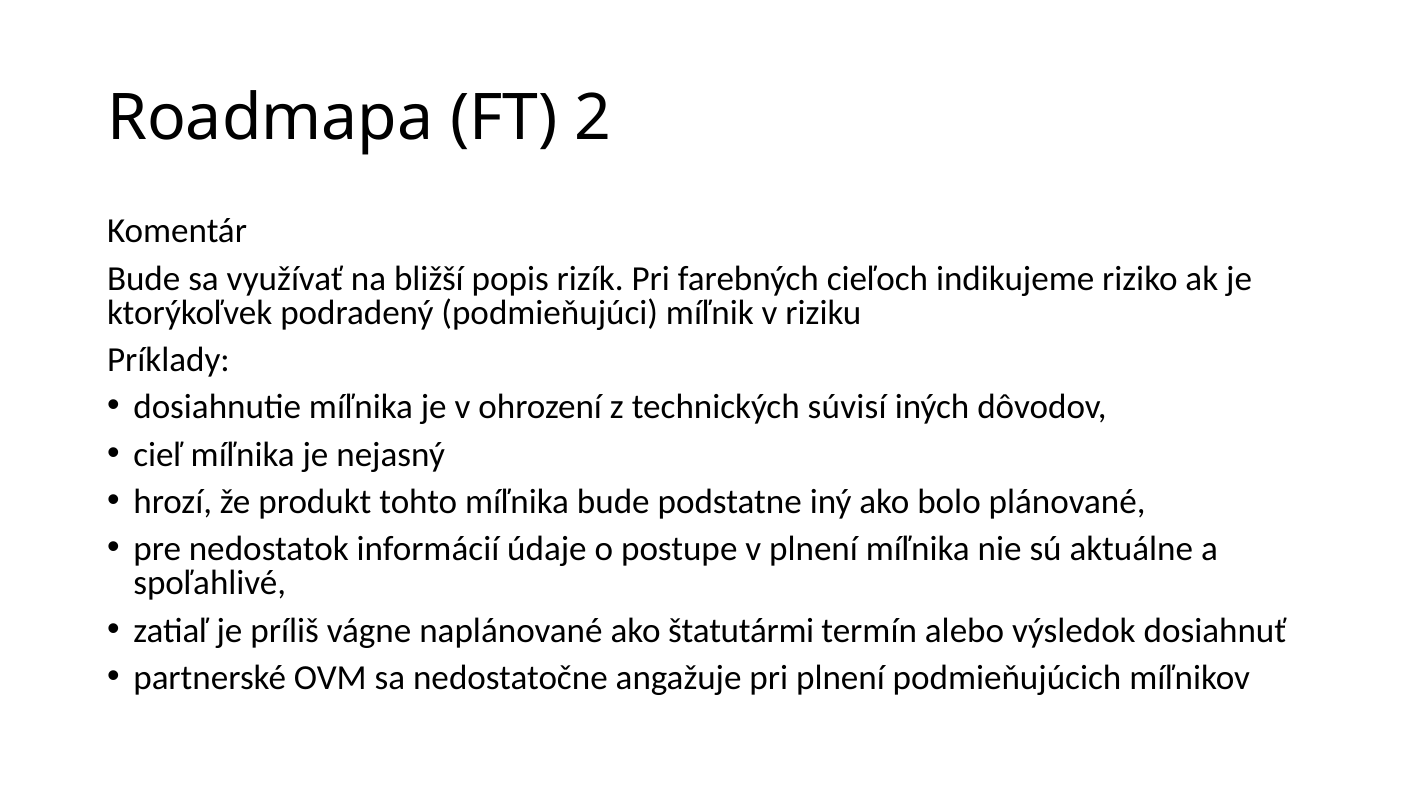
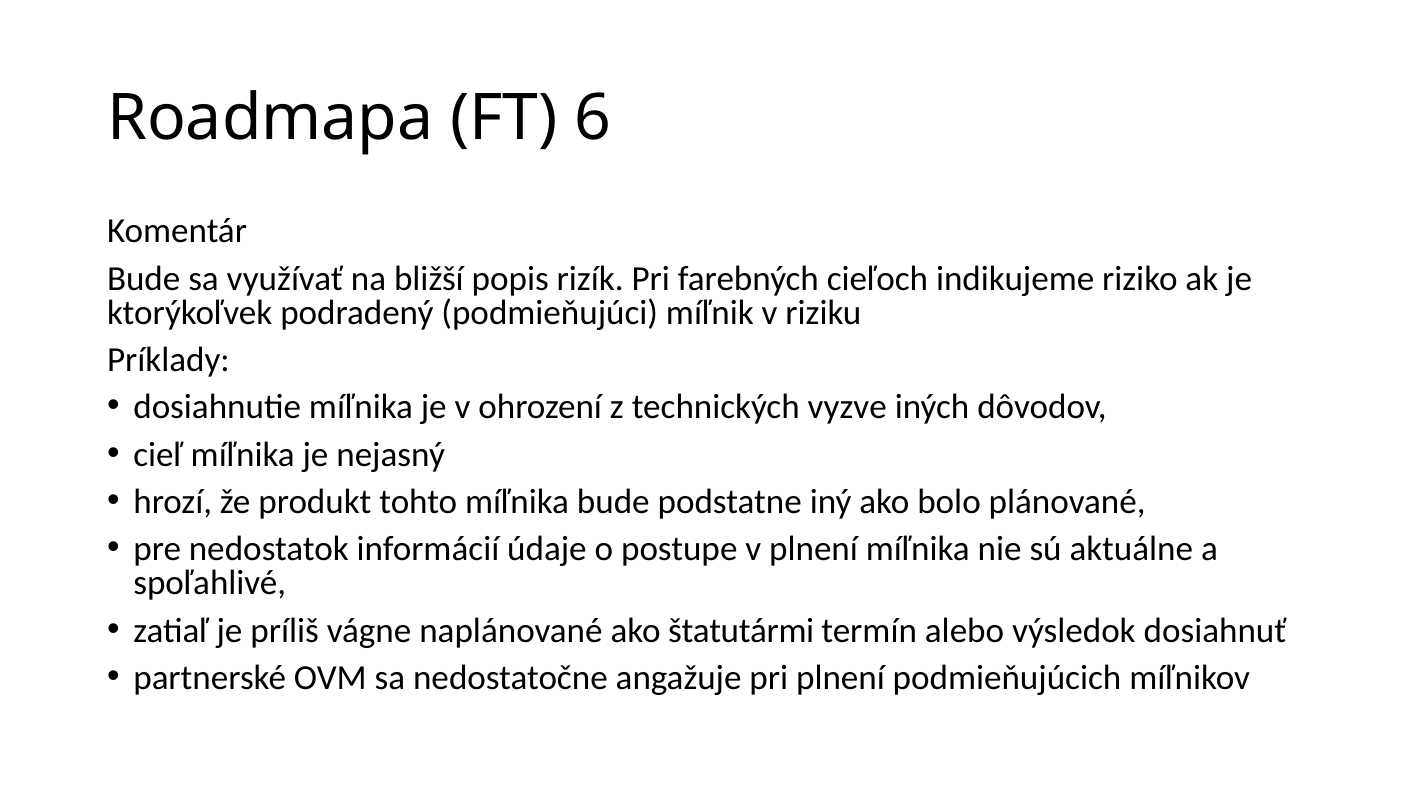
2: 2 -> 6
súvisí: súvisí -> vyzve
